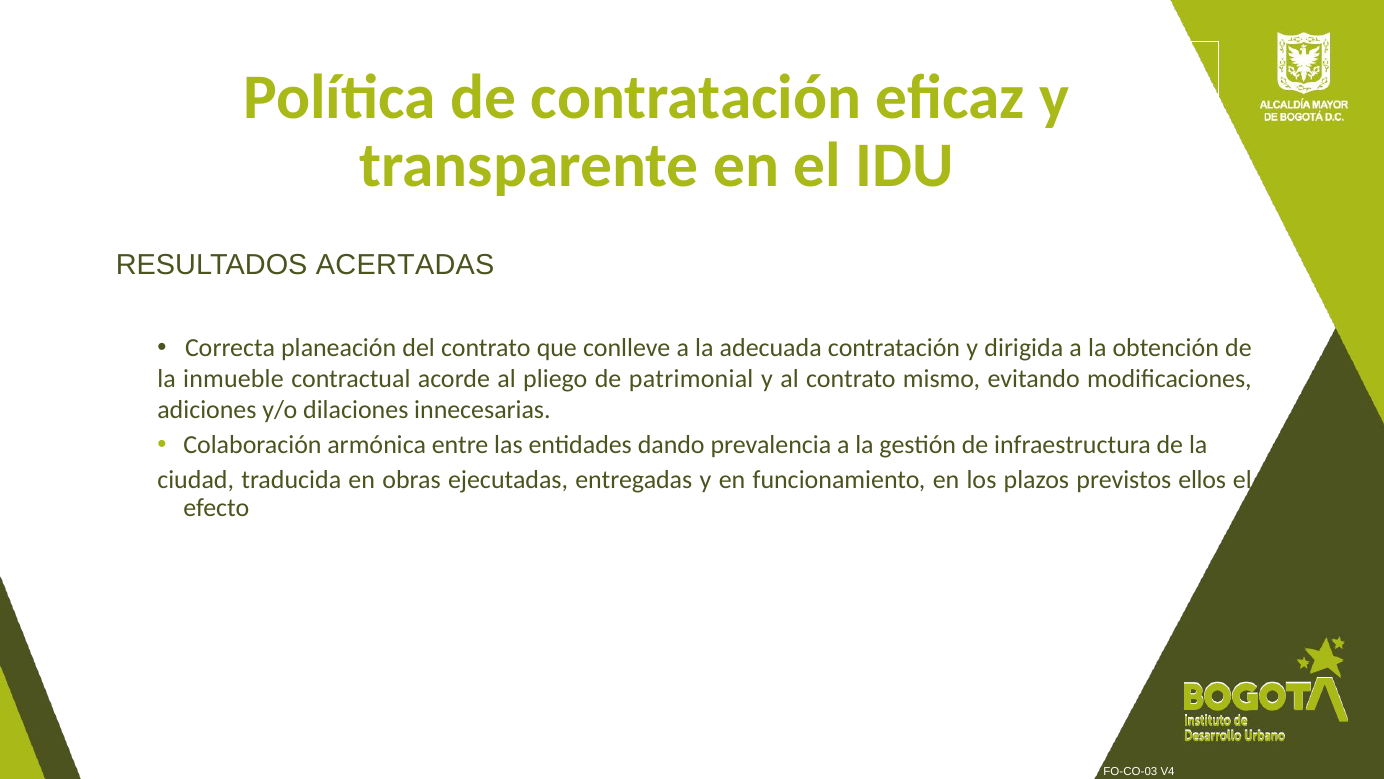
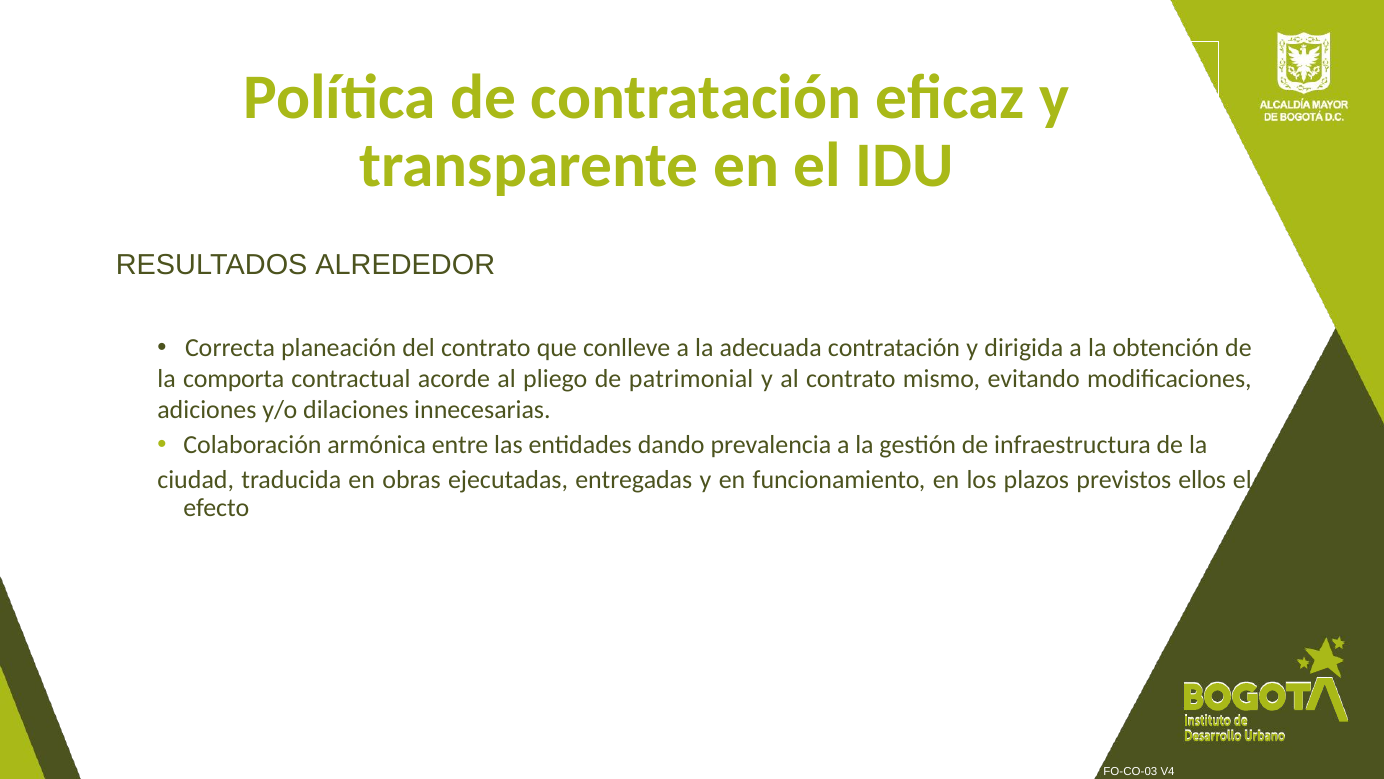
ACERTADAS: ACERTADAS -> ALREDEDOR
inmueble: inmueble -> comporta
